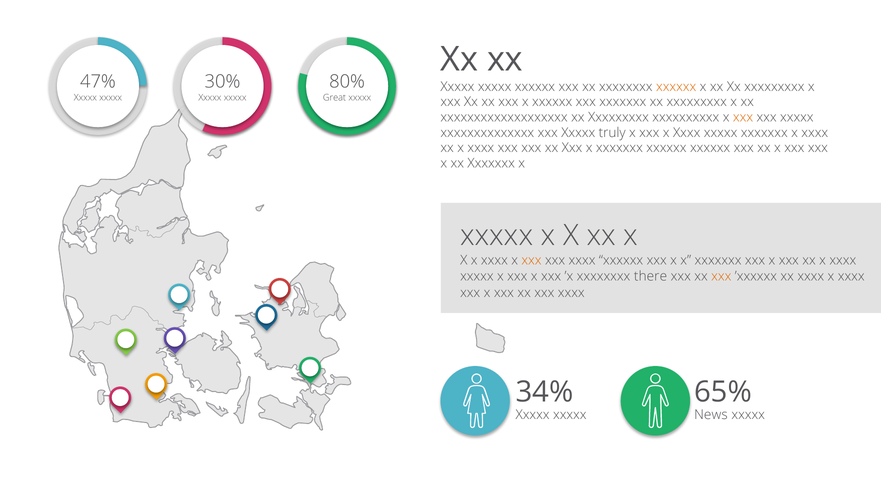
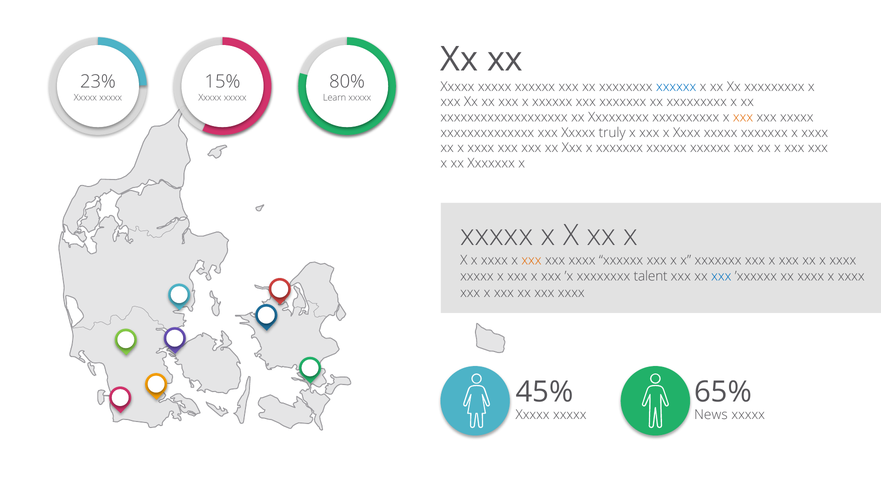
47%: 47% -> 23%
30%: 30% -> 15%
xxxxxx at (676, 87) colour: orange -> blue
Great: Great -> Learn
there: there -> talent
xxx at (721, 276) colour: orange -> blue
34%: 34% -> 45%
